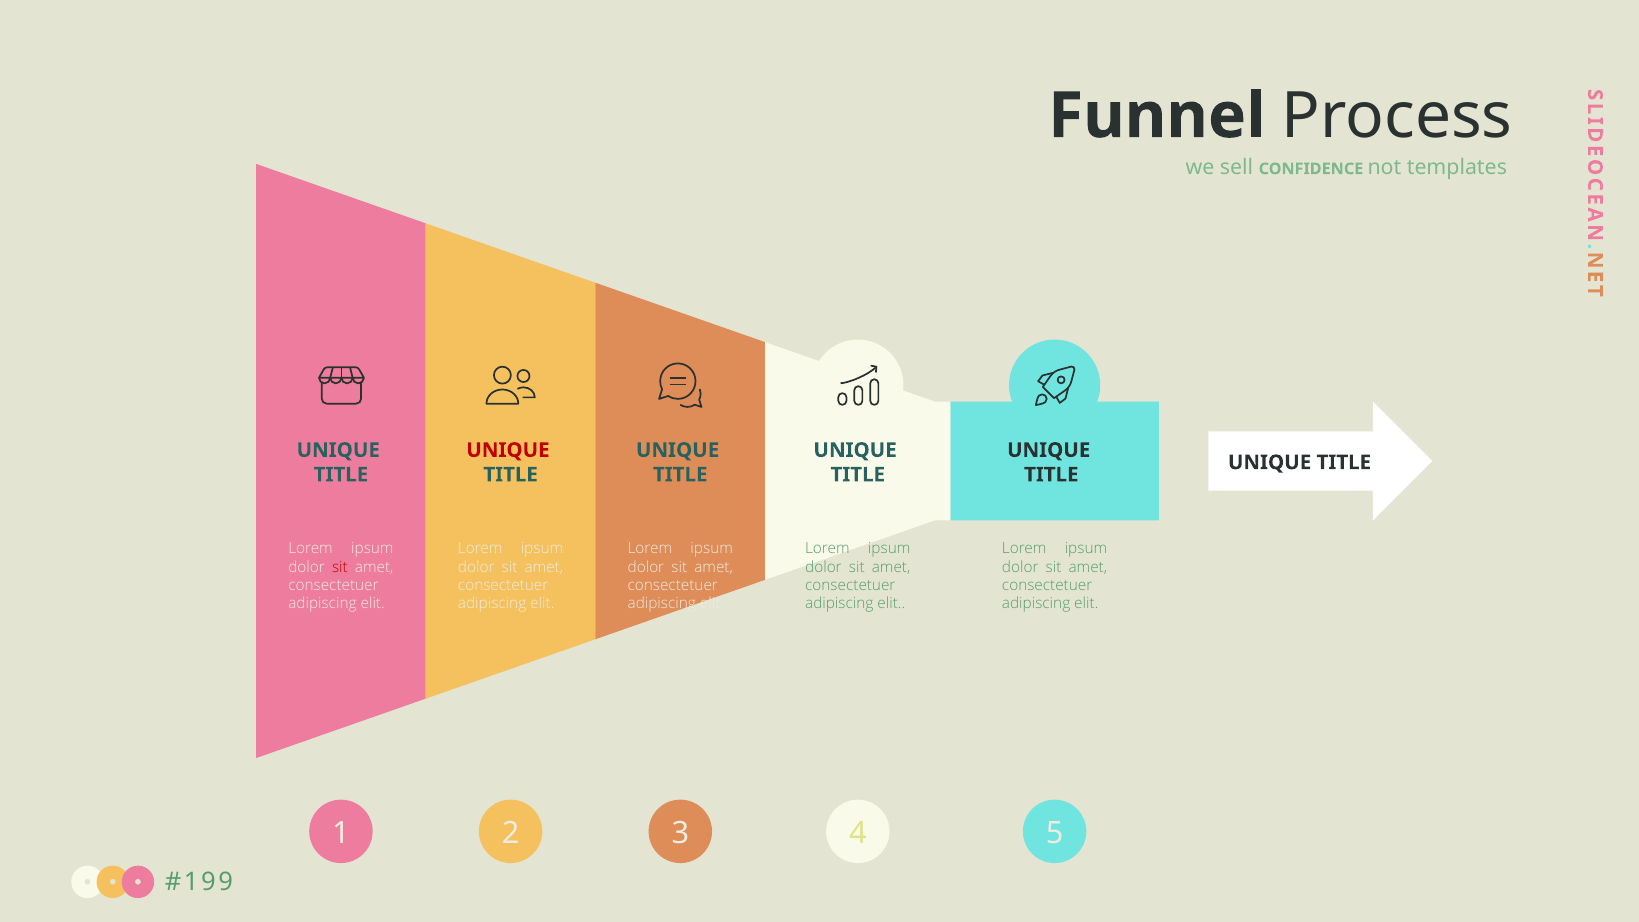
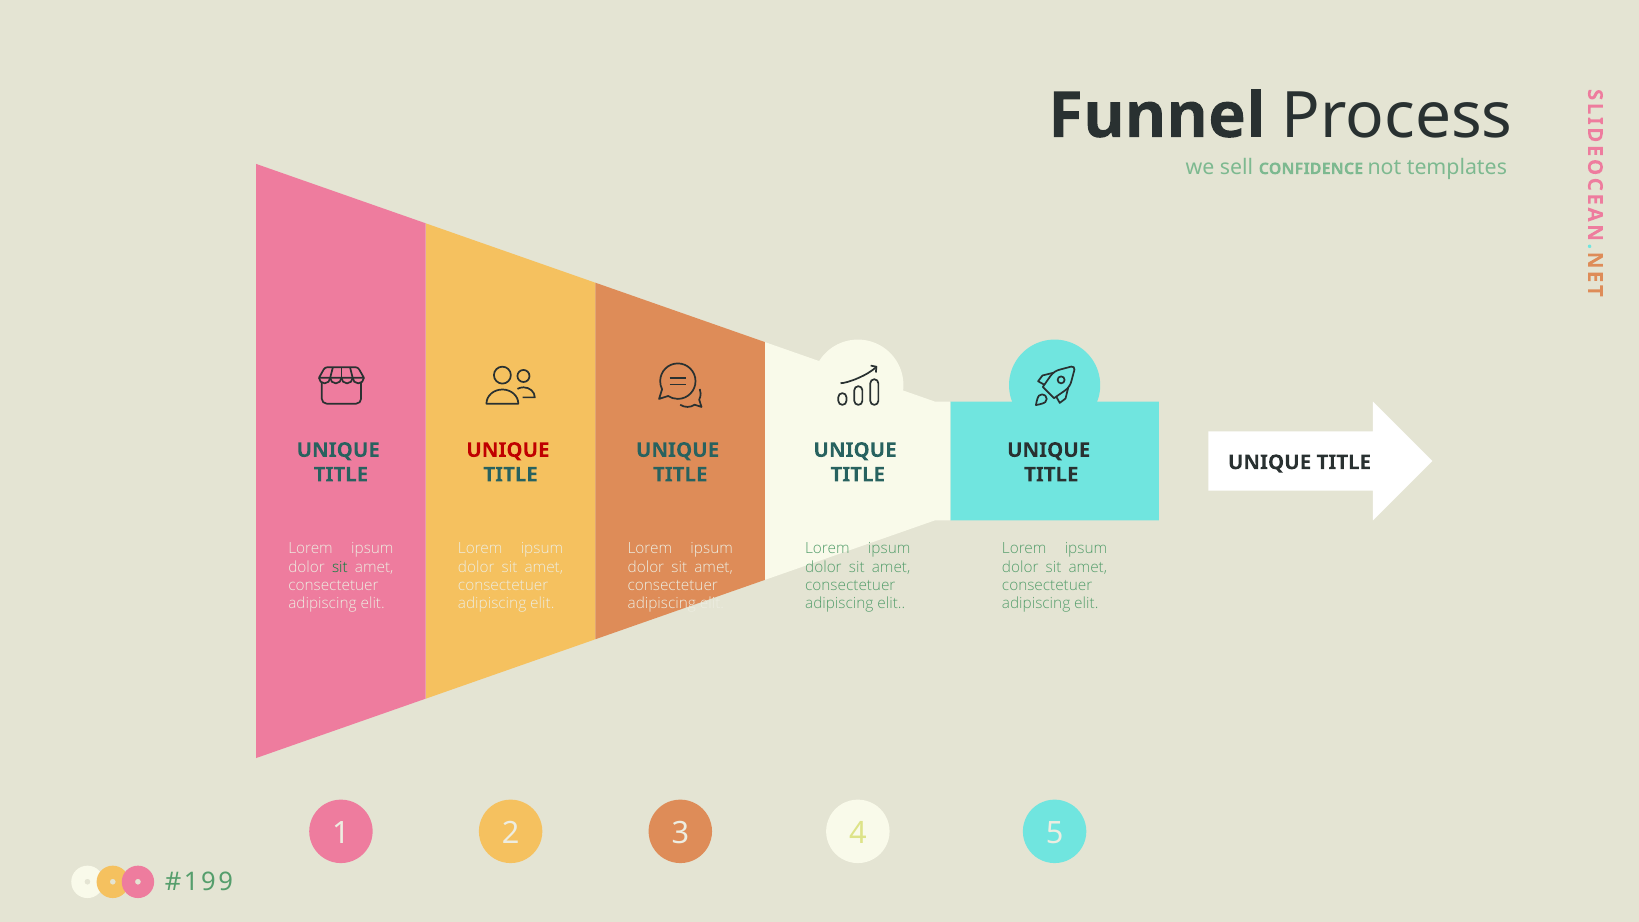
sit at (340, 567) colour: red -> green
